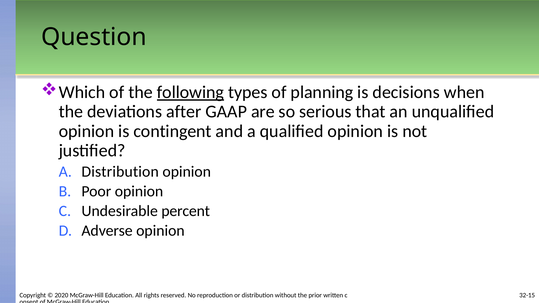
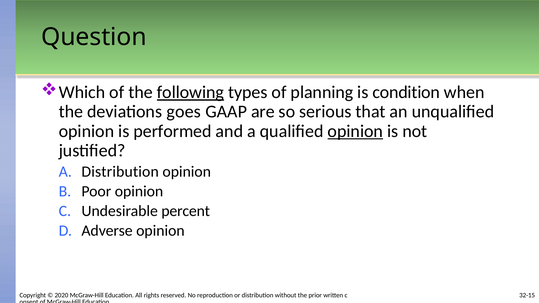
decisions: decisions -> condition
after: after -> goes
contingent: contingent -> performed
opinion at (355, 131) underline: none -> present
